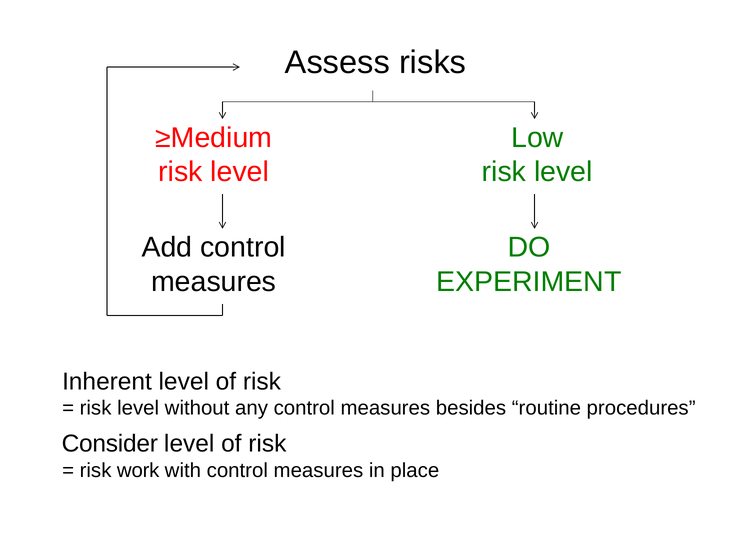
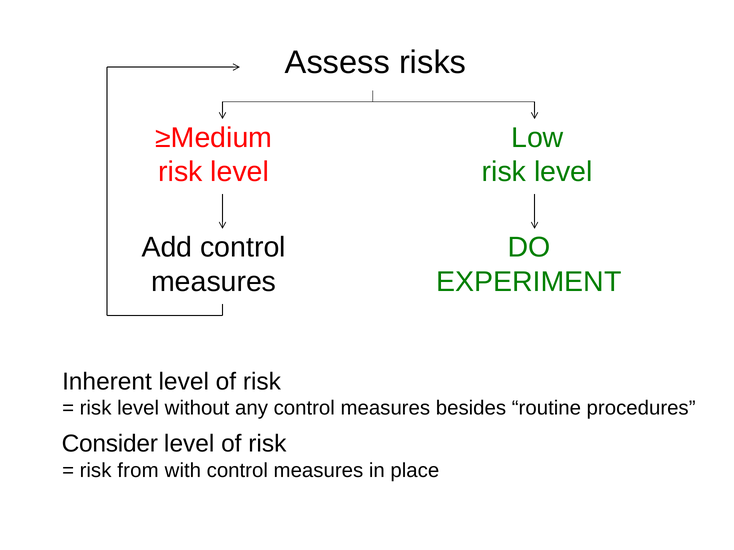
work: work -> from
